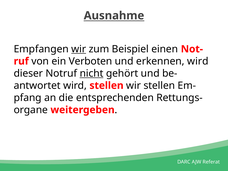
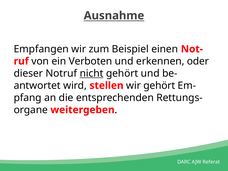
wir at (79, 49) underline: present -> none
erkennen wird: wird -> oder
wir stellen: stellen -> gehört
